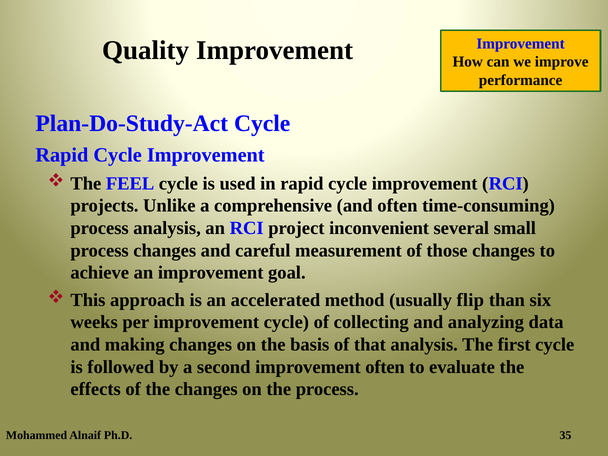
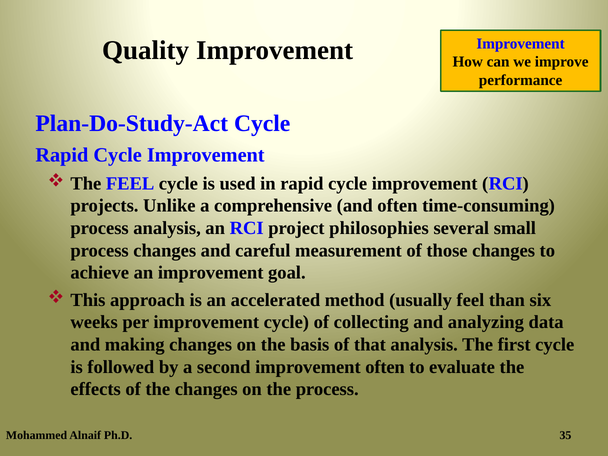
inconvenient: inconvenient -> philosophies
usually flip: flip -> feel
